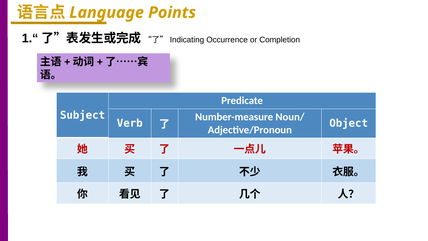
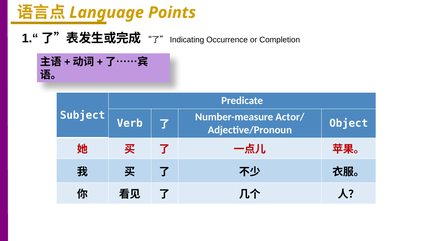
Noun/: Noun/ -> Actor/
